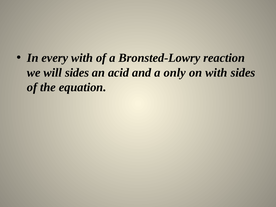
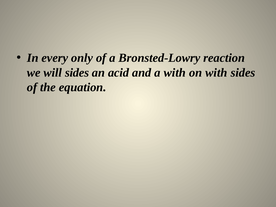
every with: with -> only
a only: only -> with
